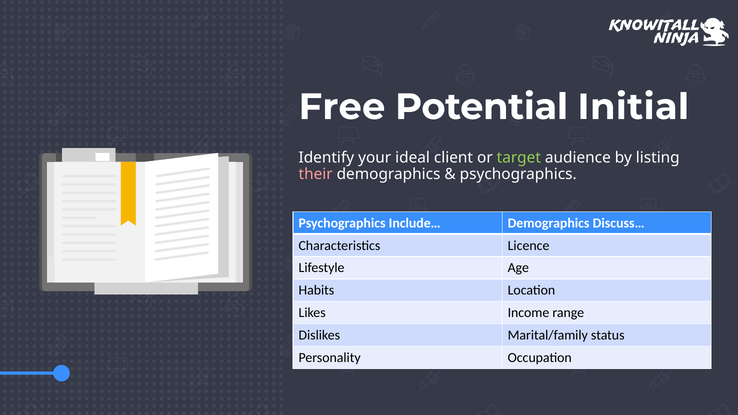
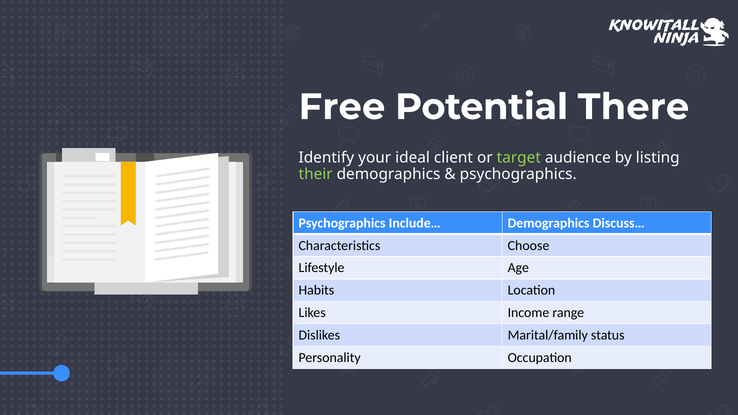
Initial: Initial -> There
their colour: pink -> light green
Licence: Licence -> Choose
